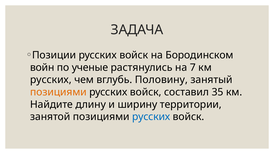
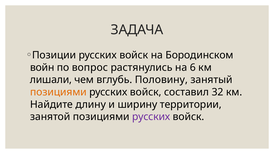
ученые: ученые -> вопрос
7: 7 -> 6
русских at (51, 80): русских -> лишали
35: 35 -> 32
русских at (151, 117) colour: blue -> purple
